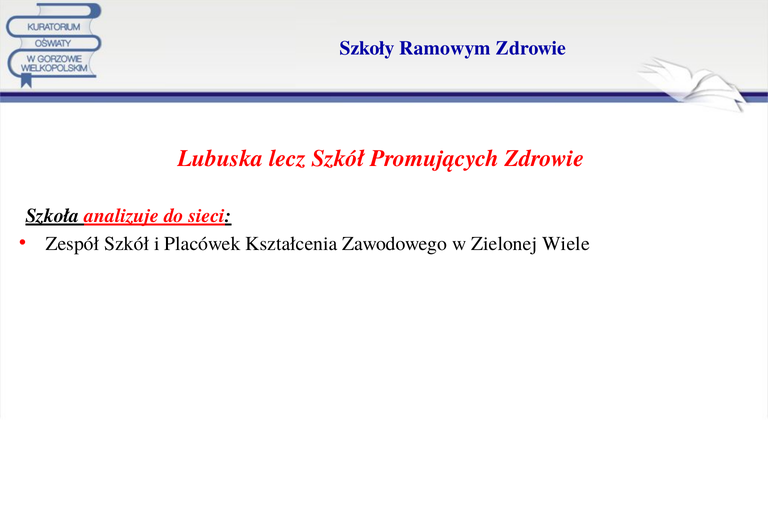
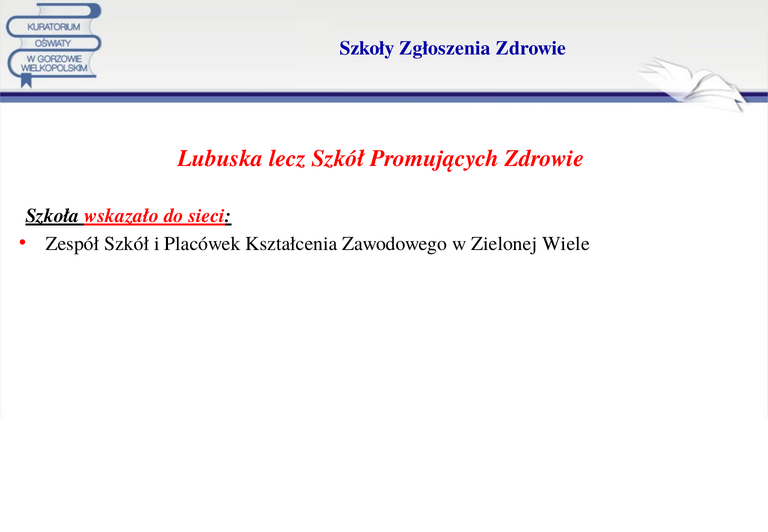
Ramowym: Ramowym -> Zgłoszenia
analizuje: analizuje -> wskazało
